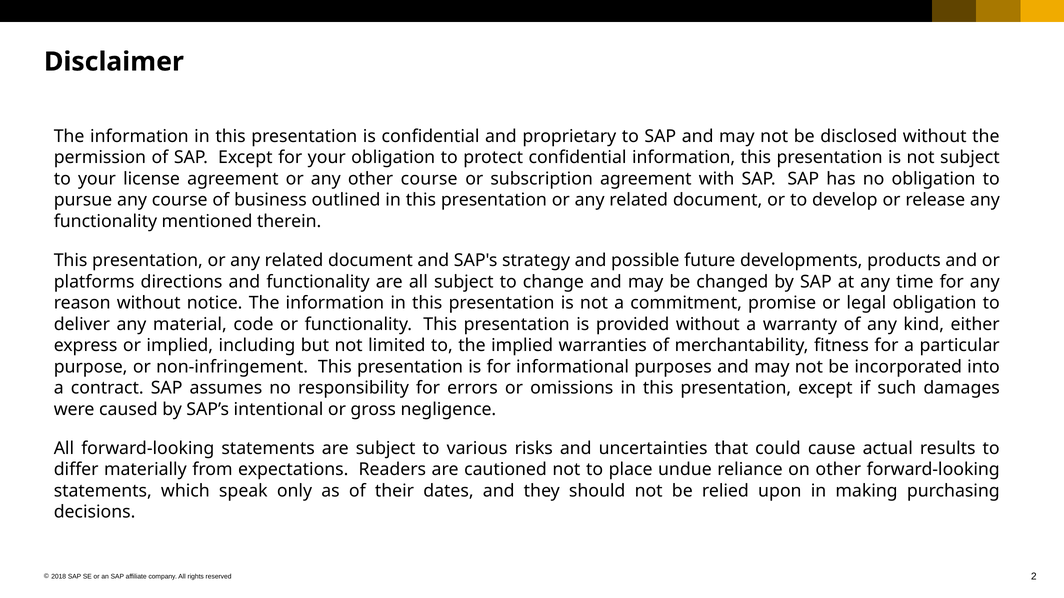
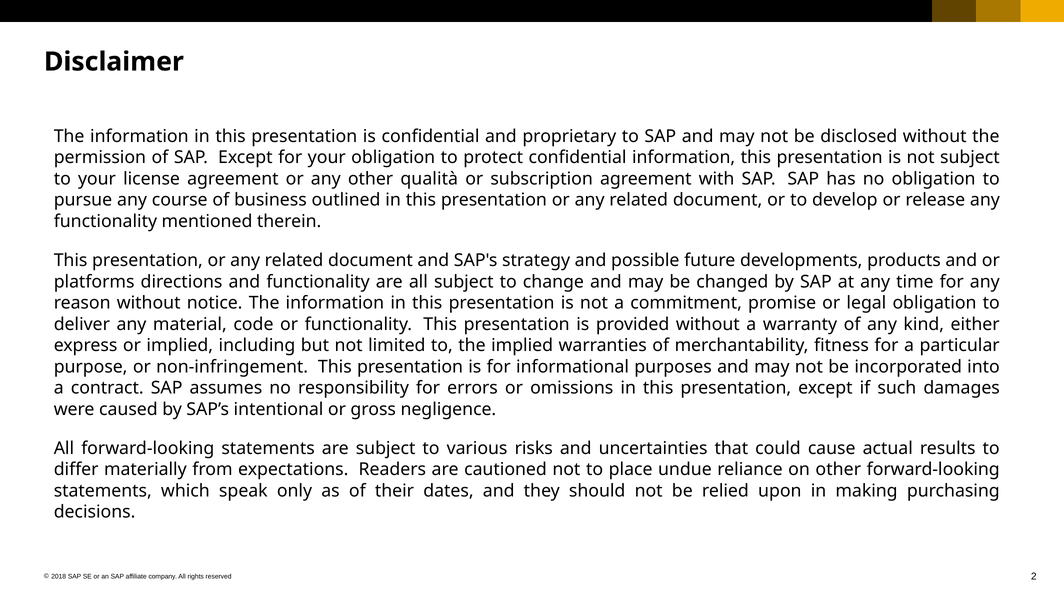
other course: course -> qualità
